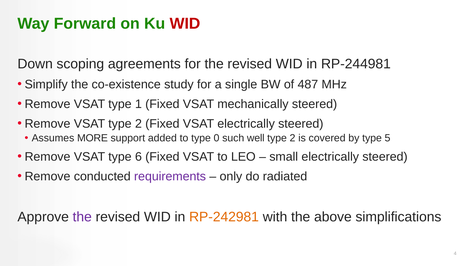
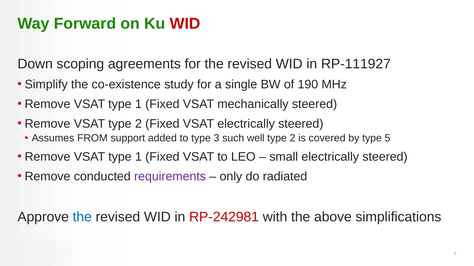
RP-244981: RP-244981 -> RP-111927
487: 487 -> 190
MORE: MORE -> FROM
0: 0 -> 3
6 at (138, 157): 6 -> 1
the at (82, 217) colour: purple -> blue
RP-242981 colour: orange -> red
